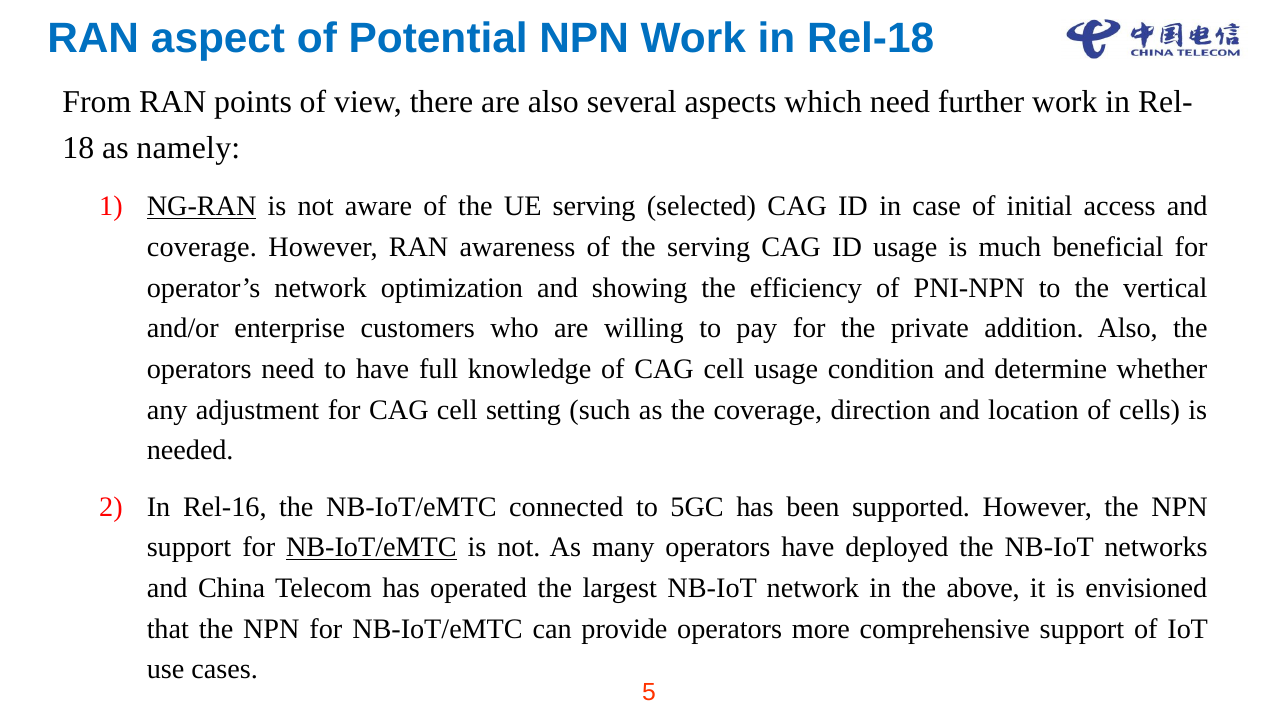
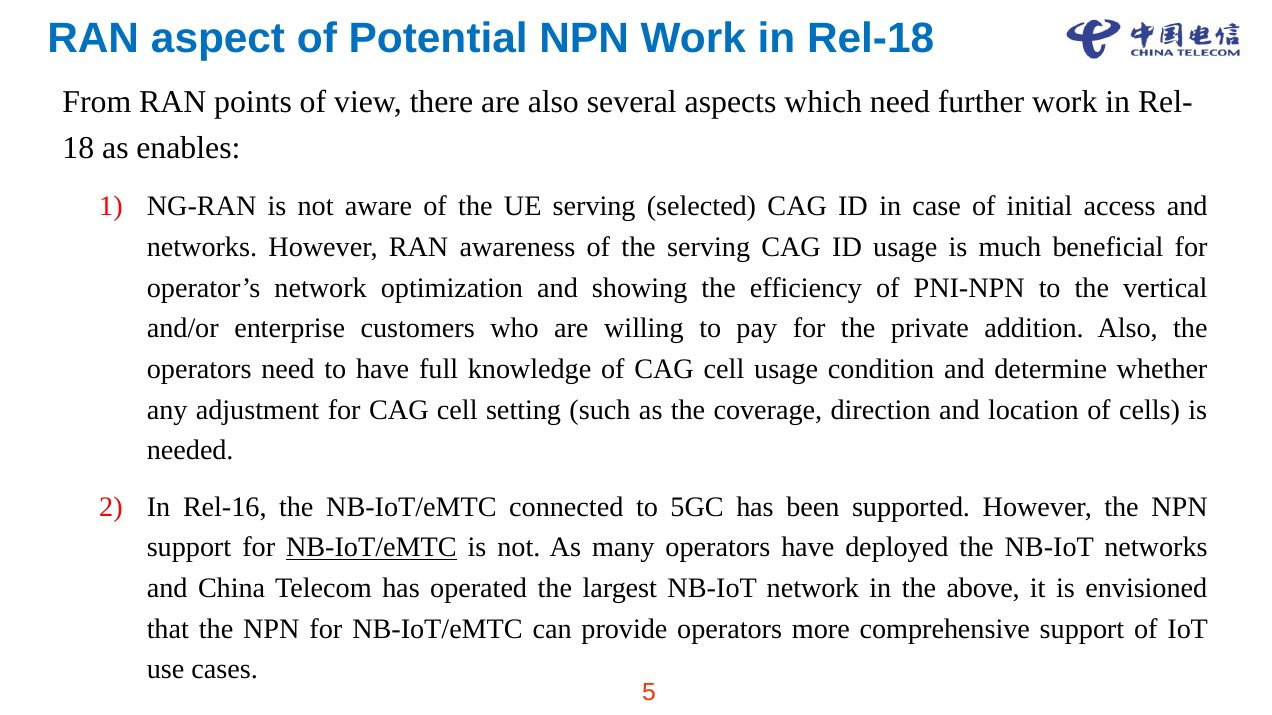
namely: namely -> enables
NG-RAN underline: present -> none
coverage at (202, 247): coverage -> networks
